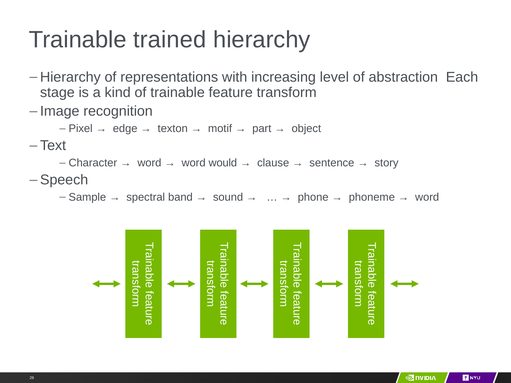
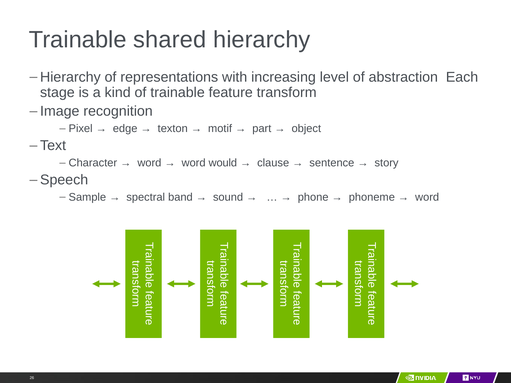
trained: trained -> shared
